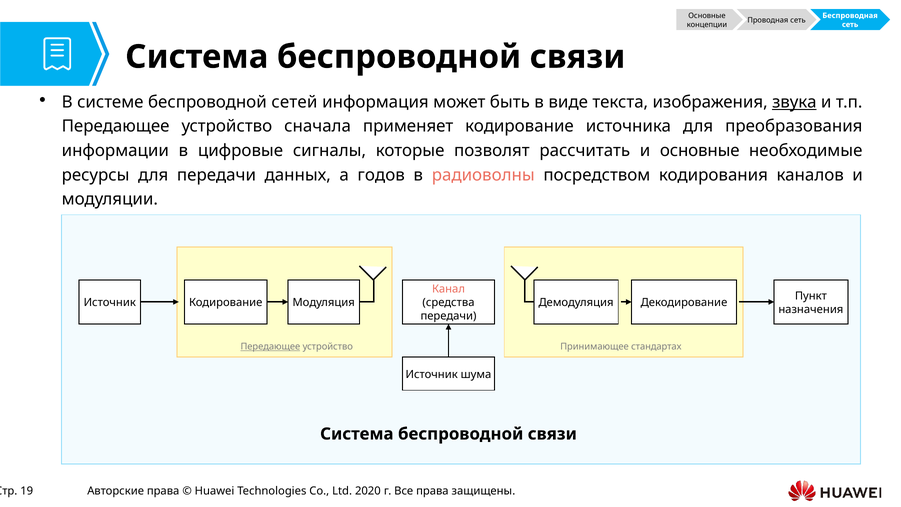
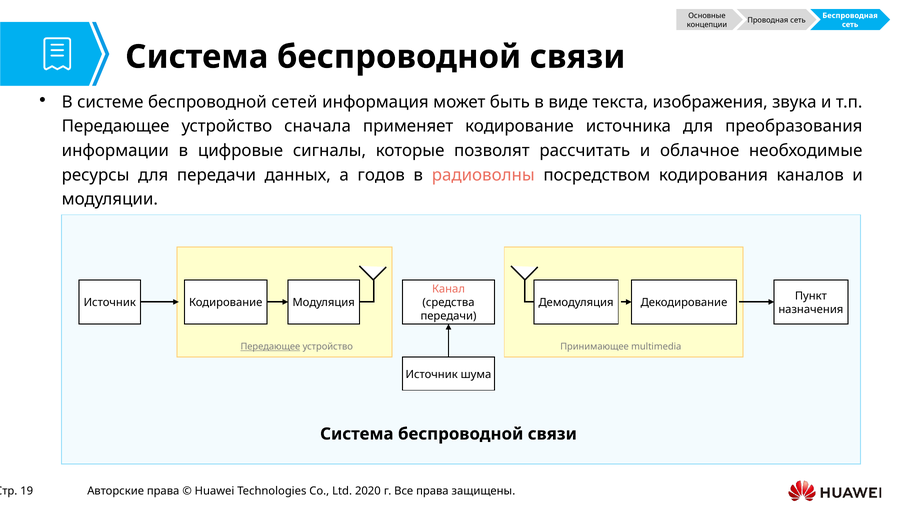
звука underline: present -> none
и основные: основные -> облачное
стандартах: стандартах -> multimedia
